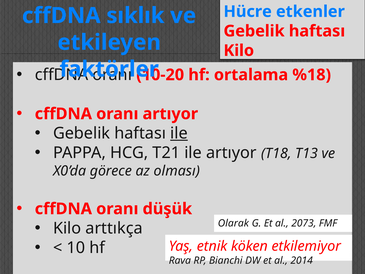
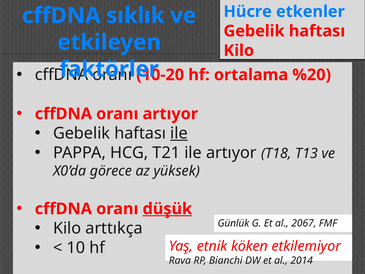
%18: %18 -> %20
olması: olması -> yüksek
düşük underline: none -> present
Olarak: Olarak -> Günlük
2073: 2073 -> 2067
